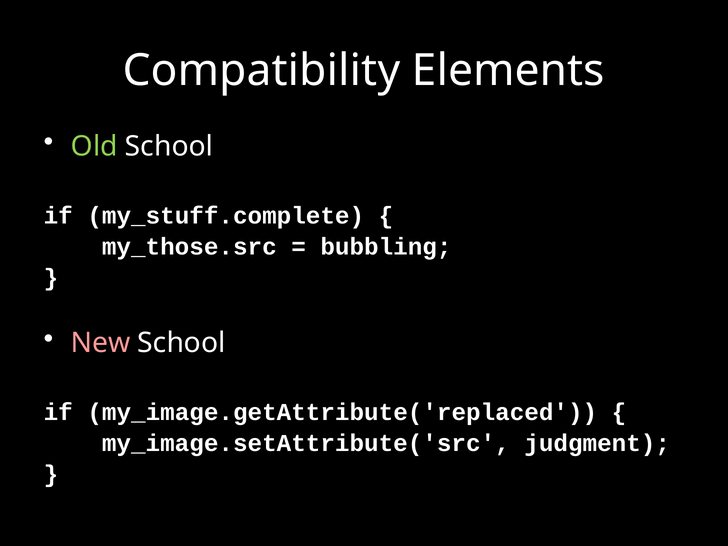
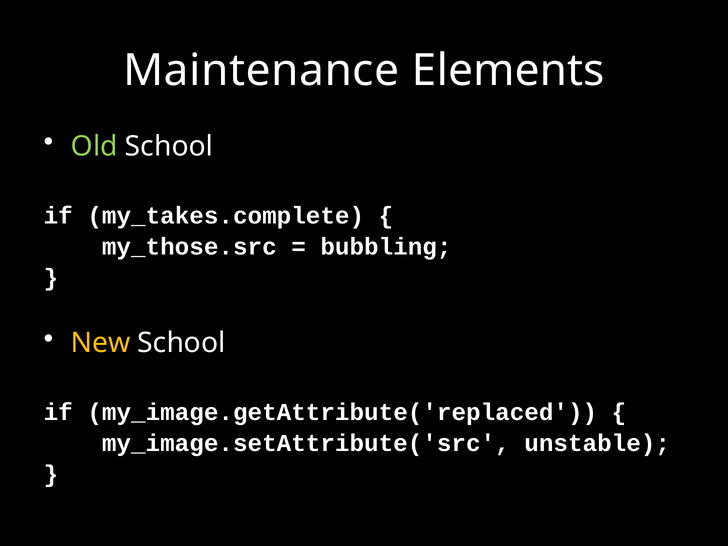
Compatibility: Compatibility -> Maintenance
my_stuff.complete: my_stuff.complete -> my_takes.complete
New colour: pink -> yellow
judgment: judgment -> unstable
